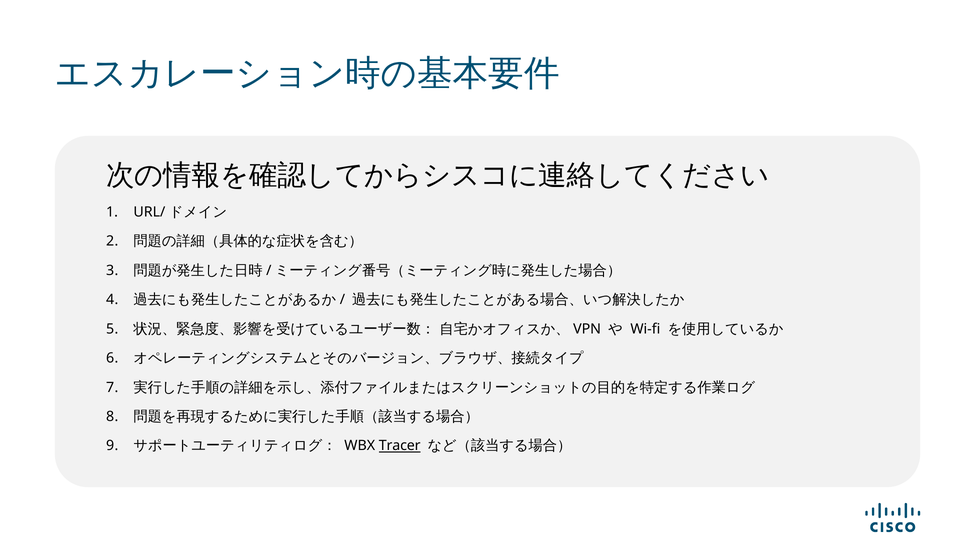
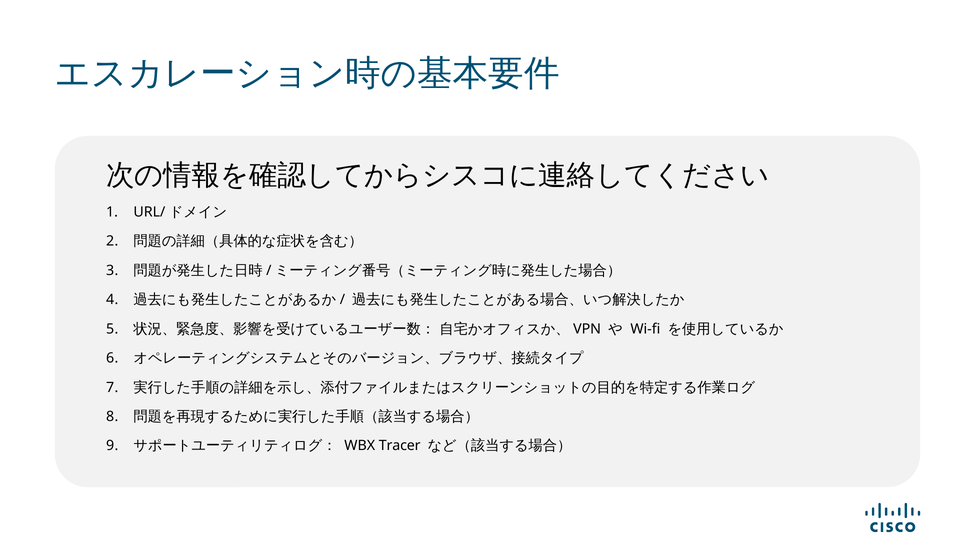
Tracer underline: present -> none
